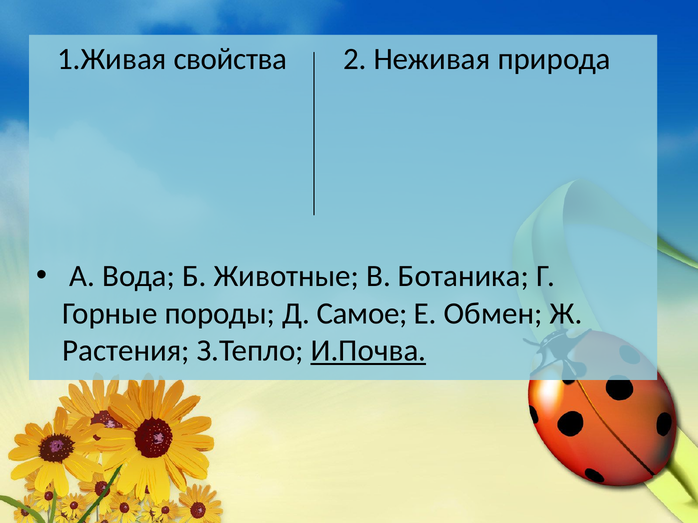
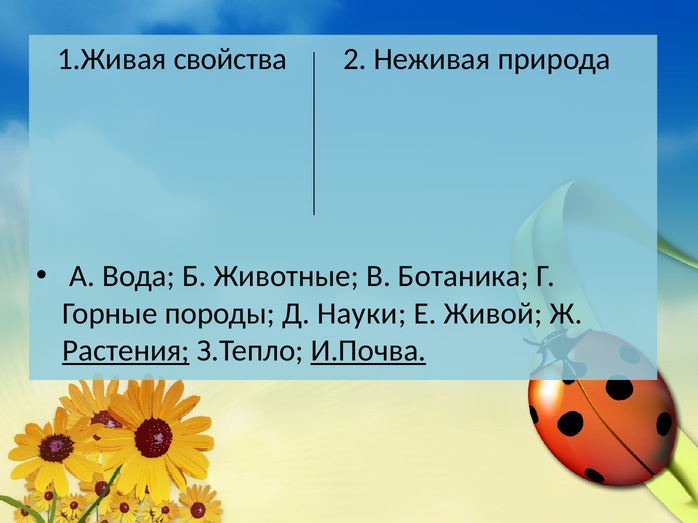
Самое: Самое -> Науки
Обмен: Обмен -> Живой
Растения underline: none -> present
